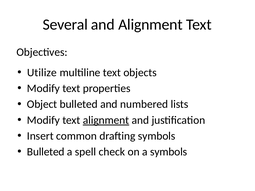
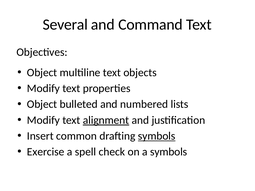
and Alignment: Alignment -> Command
Utilize at (42, 73): Utilize -> Object
symbols at (157, 136) underline: none -> present
Bulleted at (46, 152): Bulleted -> Exercise
